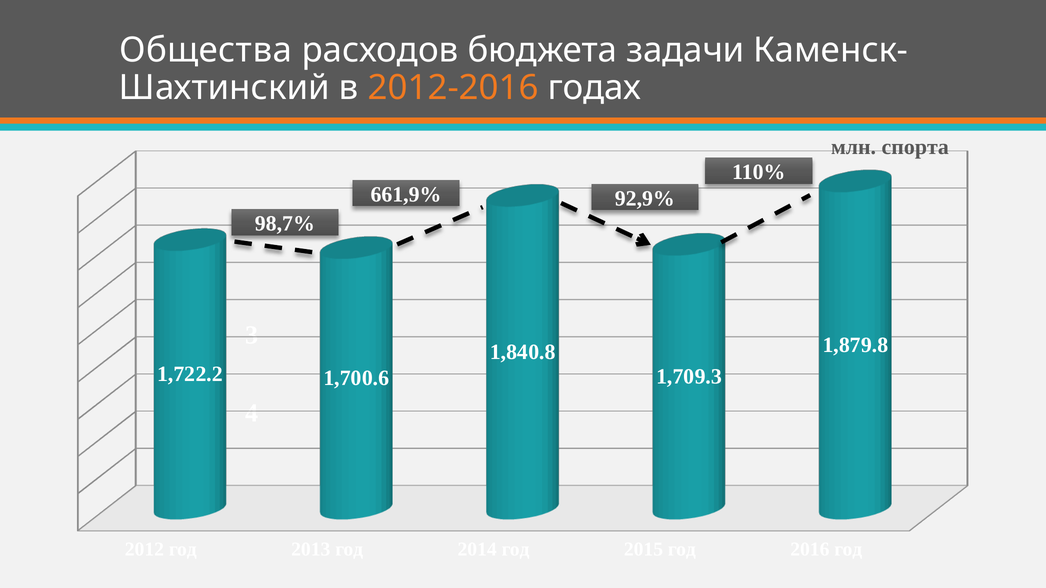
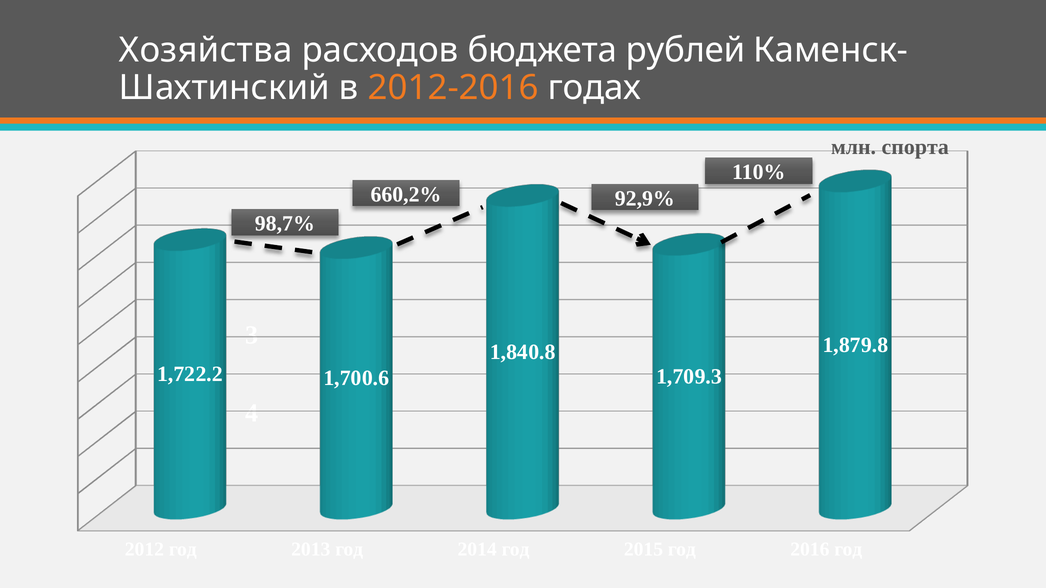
Общества: Общества -> Хозяйства
задачи: задачи -> рублей
661,9%: 661,9% -> 660,2%
